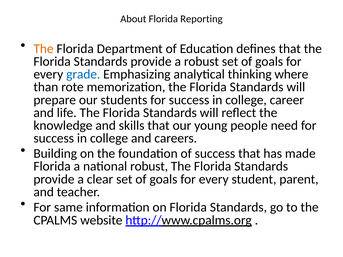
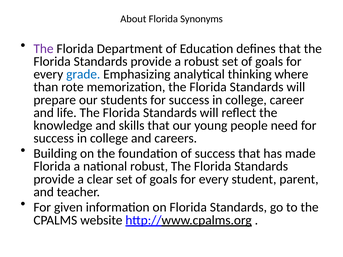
Reporting: Reporting -> Synonyms
The at (43, 49) colour: orange -> purple
same: same -> given
